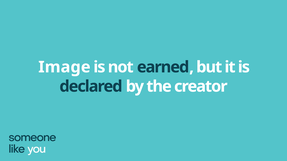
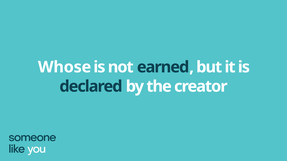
Image: Image -> Whose
